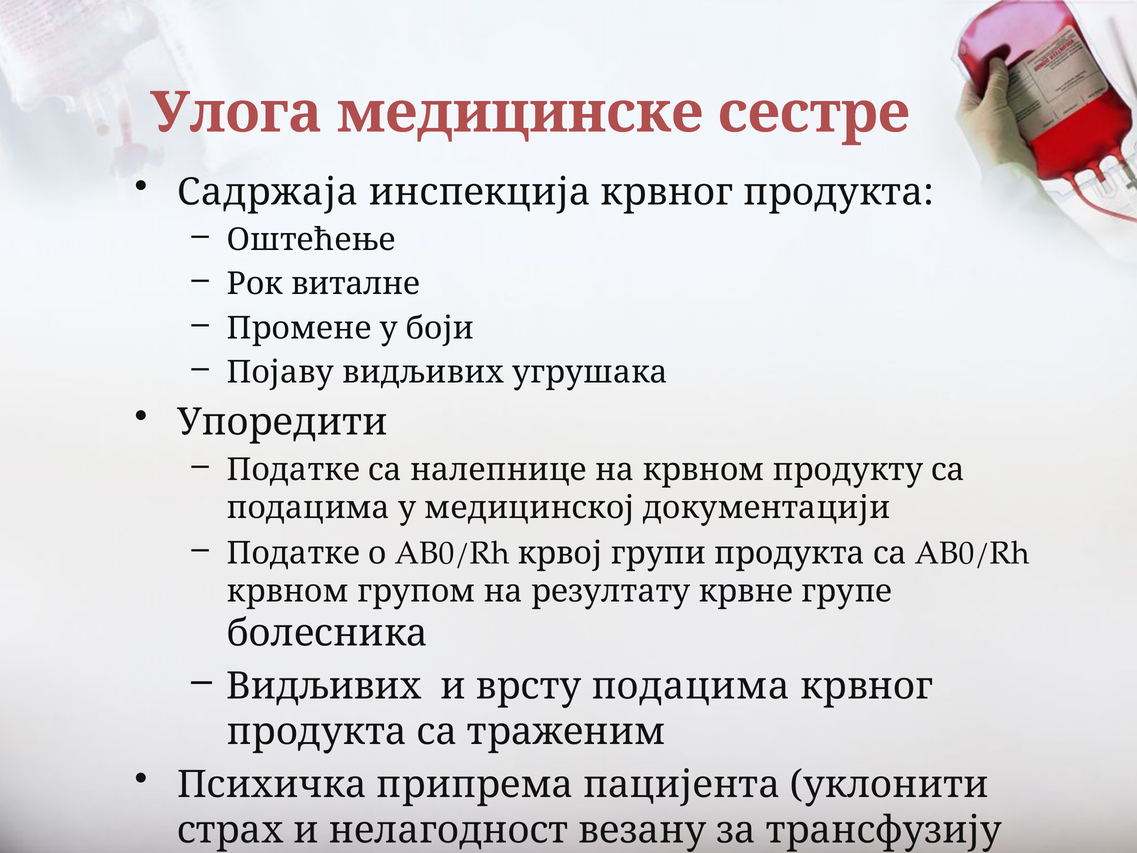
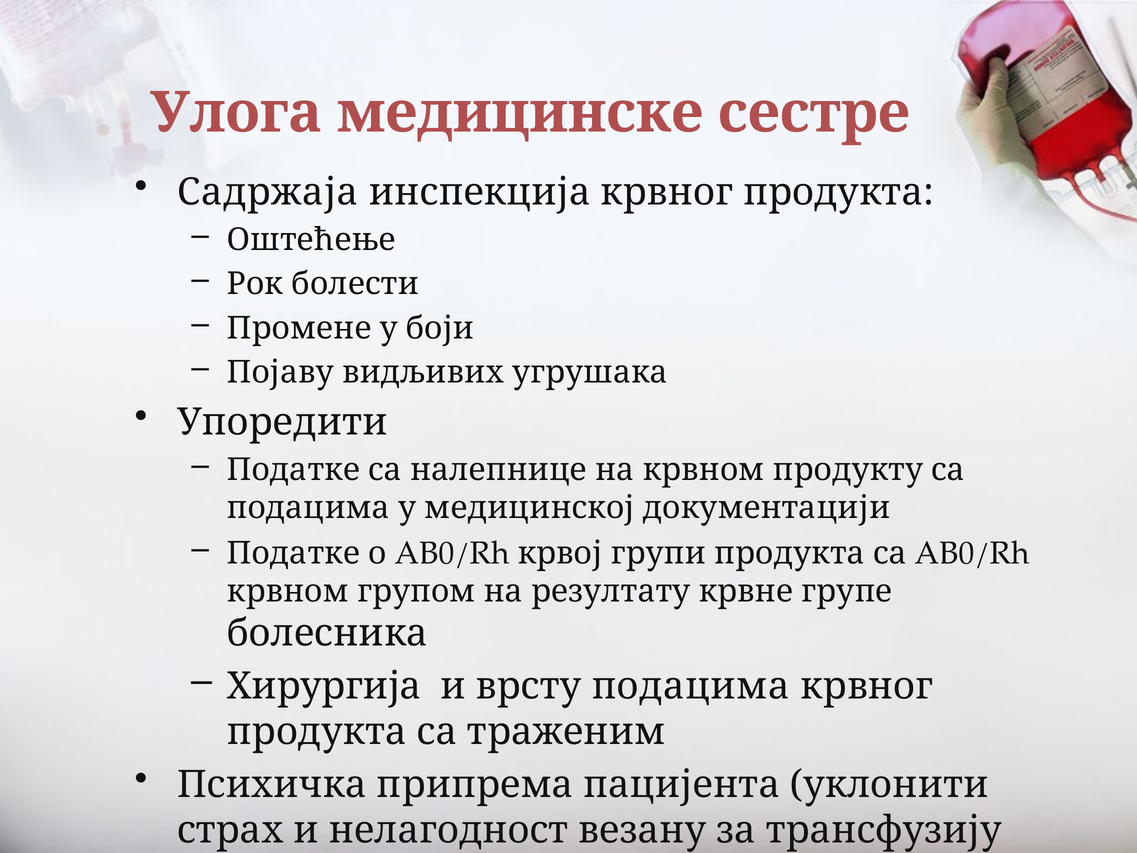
виталне: виталне -> болести
Видљивих at (324, 686): Видљивих -> Хирургија
